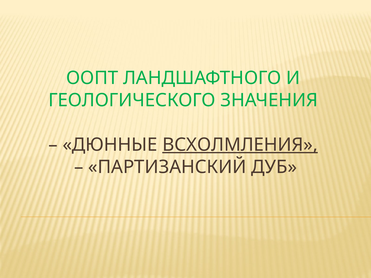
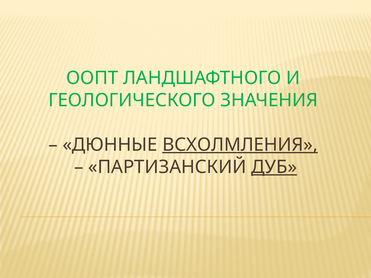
ДУБ underline: none -> present
